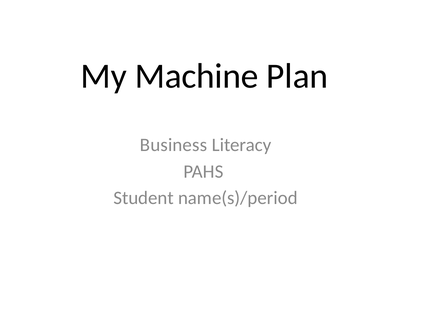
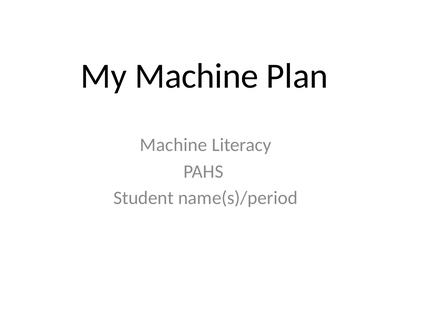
Business at (174, 145): Business -> Machine
